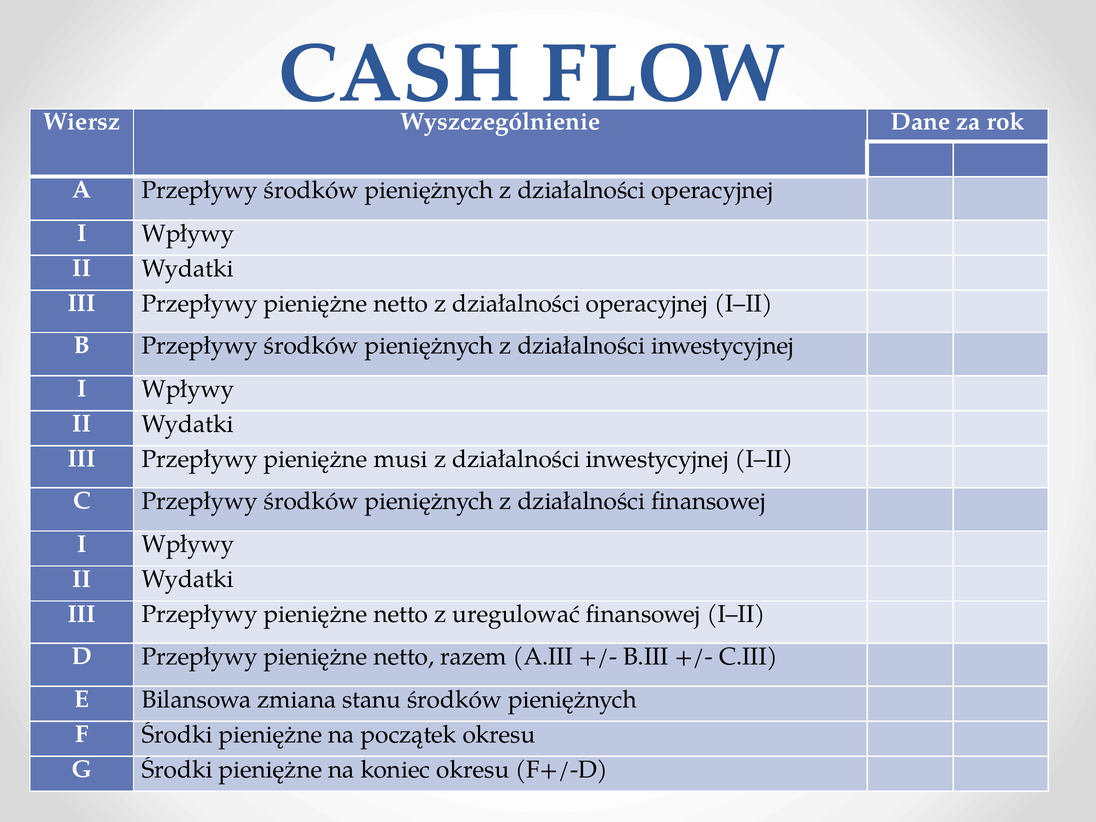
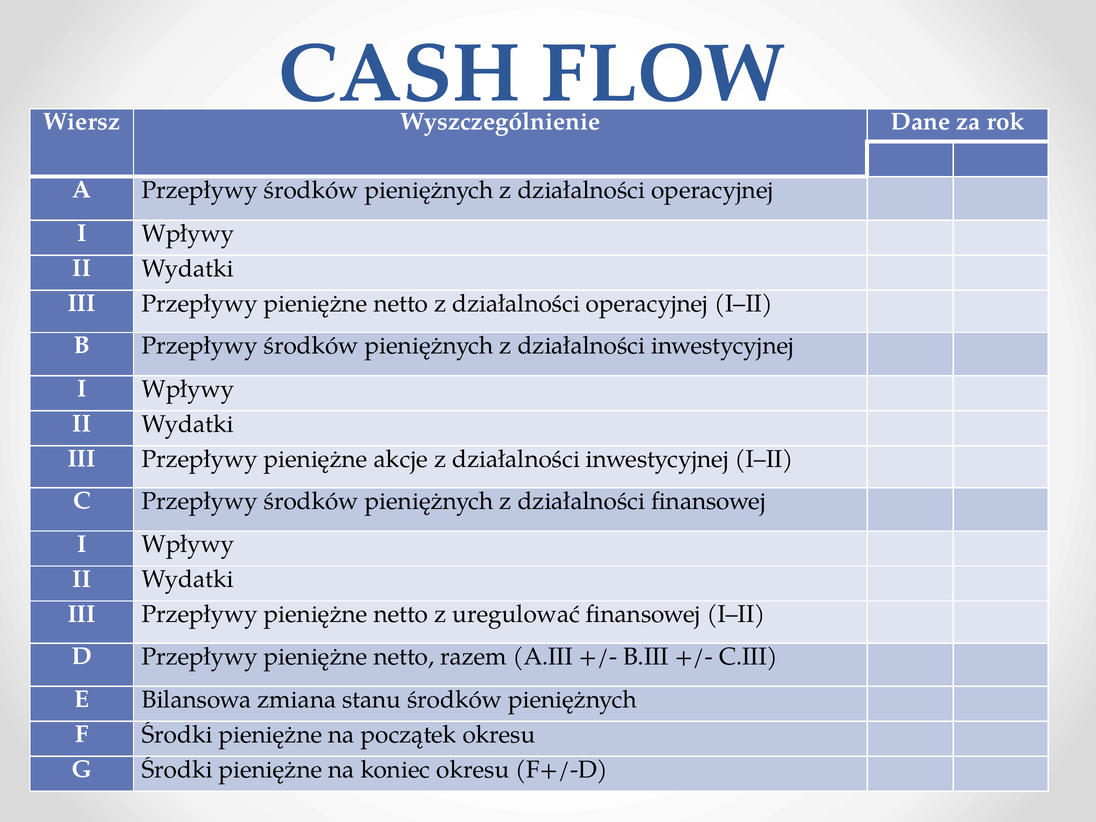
musi: musi -> akcje
